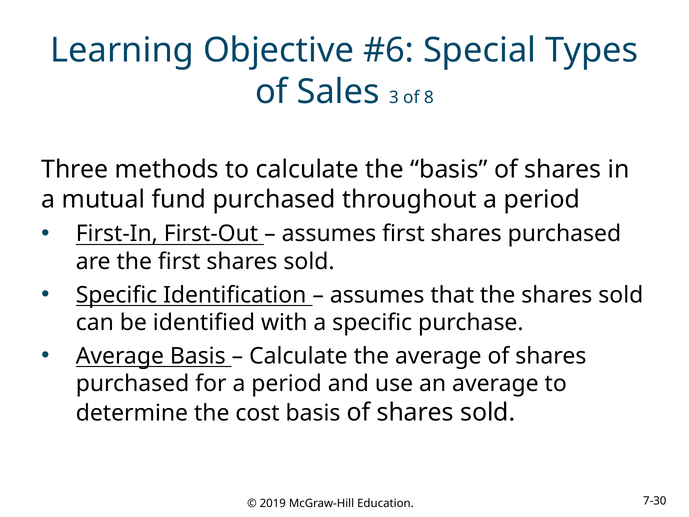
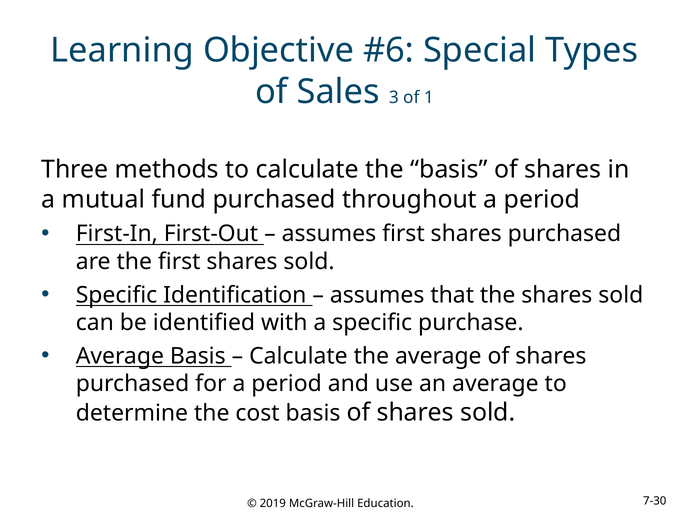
8: 8 -> 1
